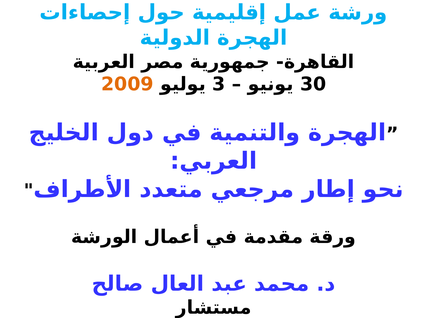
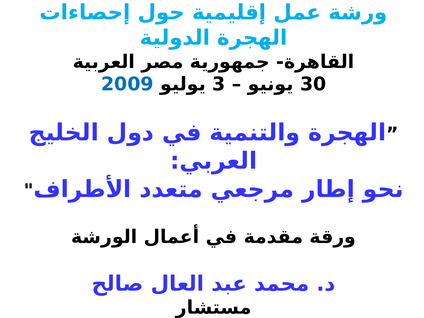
2009 colour: orange -> blue
